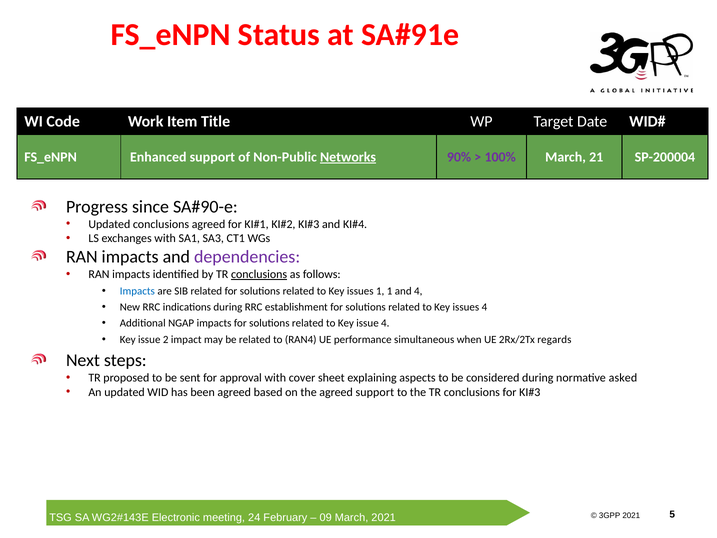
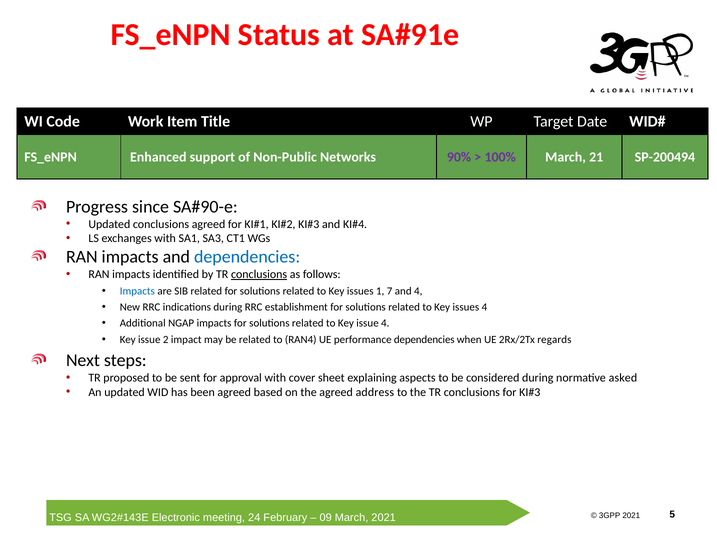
Networks underline: present -> none
SP-200004: SP-200004 -> SP-200494
dependencies at (247, 257) colour: purple -> blue
1 1: 1 -> 7
performance simultaneous: simultaneous -> dependencies
agreed support: support -> address
